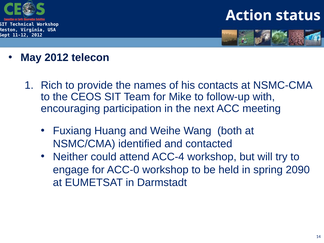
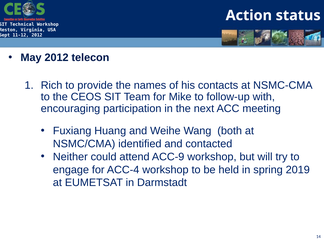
ACC-4: ACC-4 -> ACC-9
ACC-0: ACC-0 -> ACC-4
2090: 2090 -> 2019
